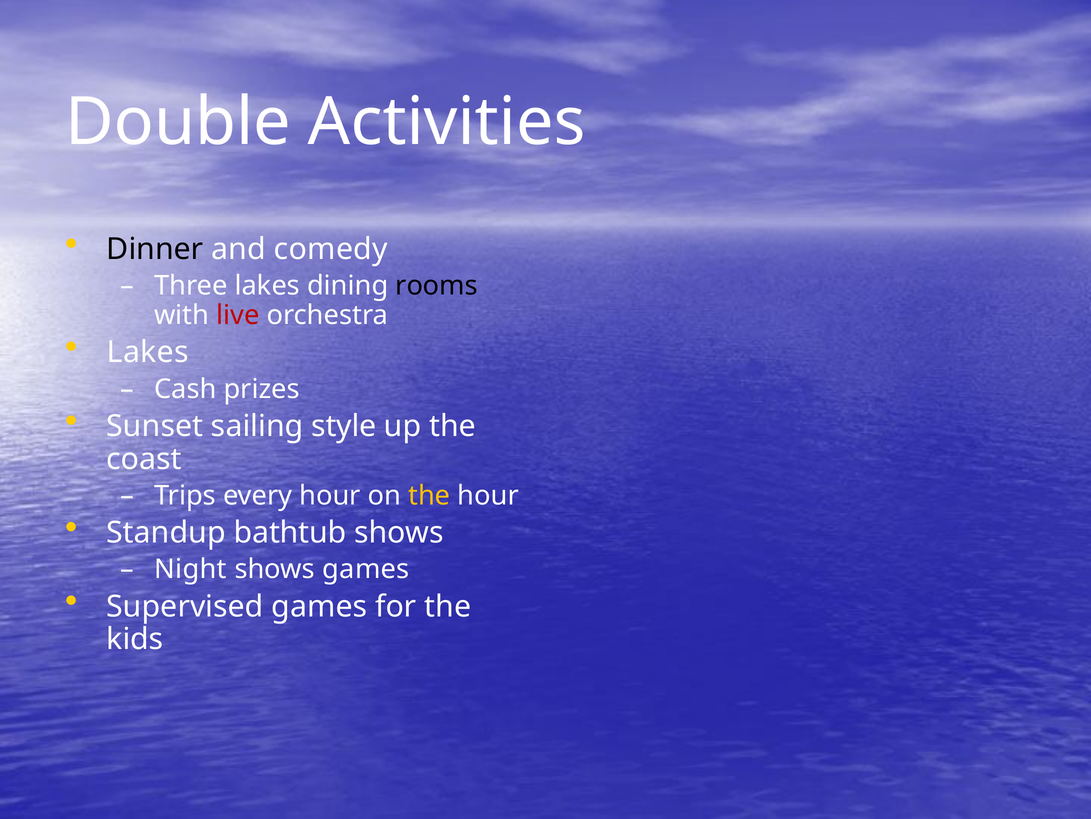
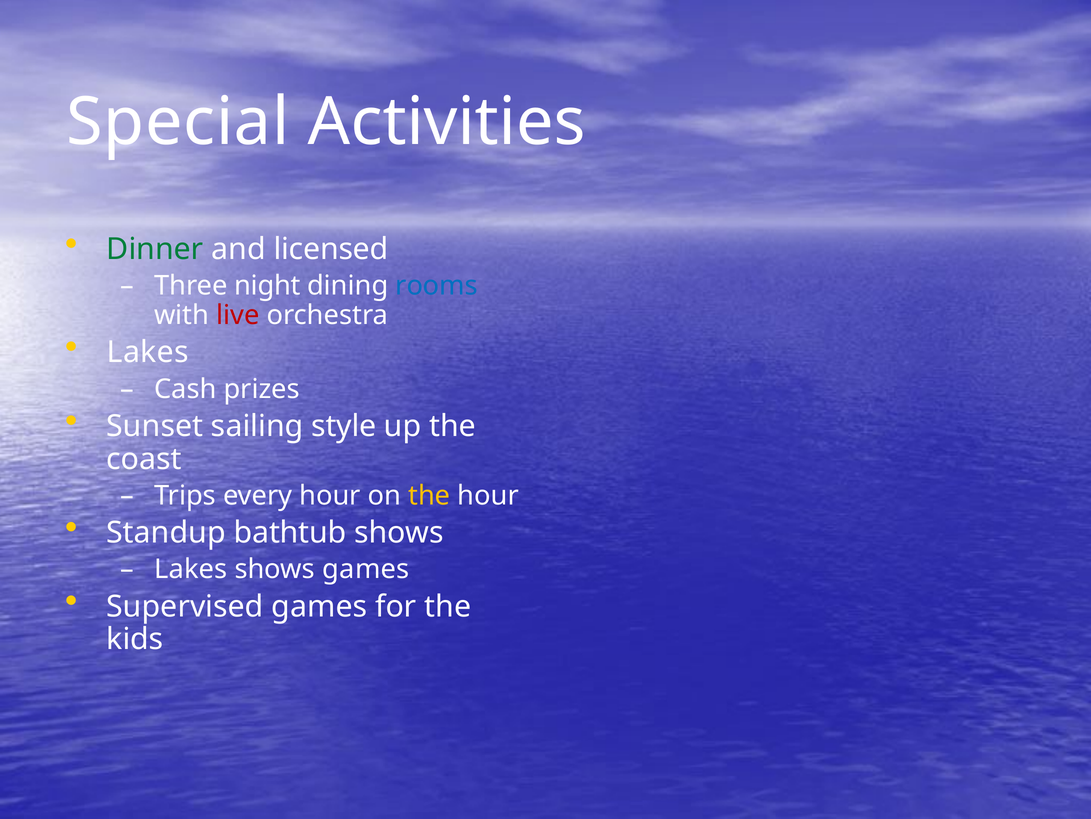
Double: Double -> Special
Dinner colour: black -> green
comedy: comedy -> licensed
Three lakes: lakes -> night
rooms colour: black -> blue
Night at (191, 569): Night -> Lakes
